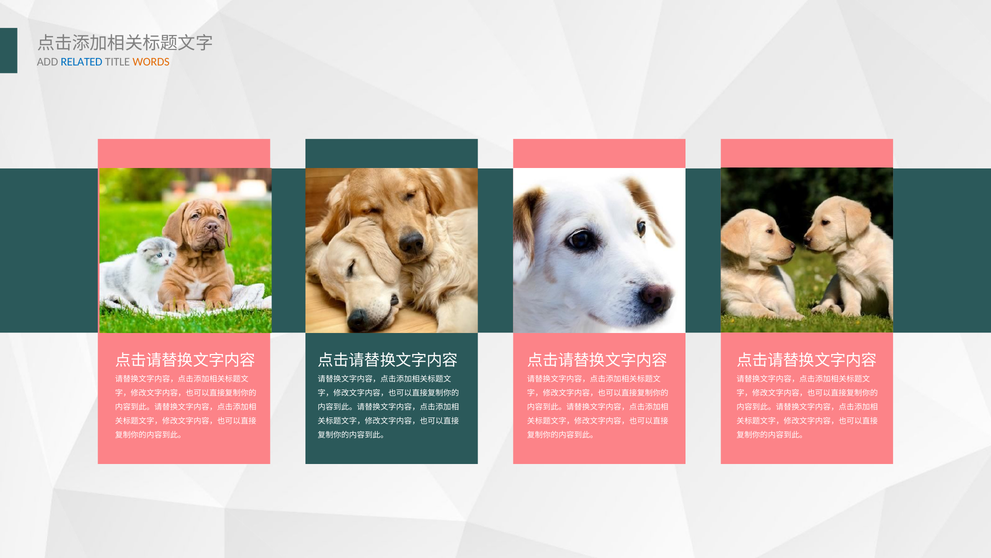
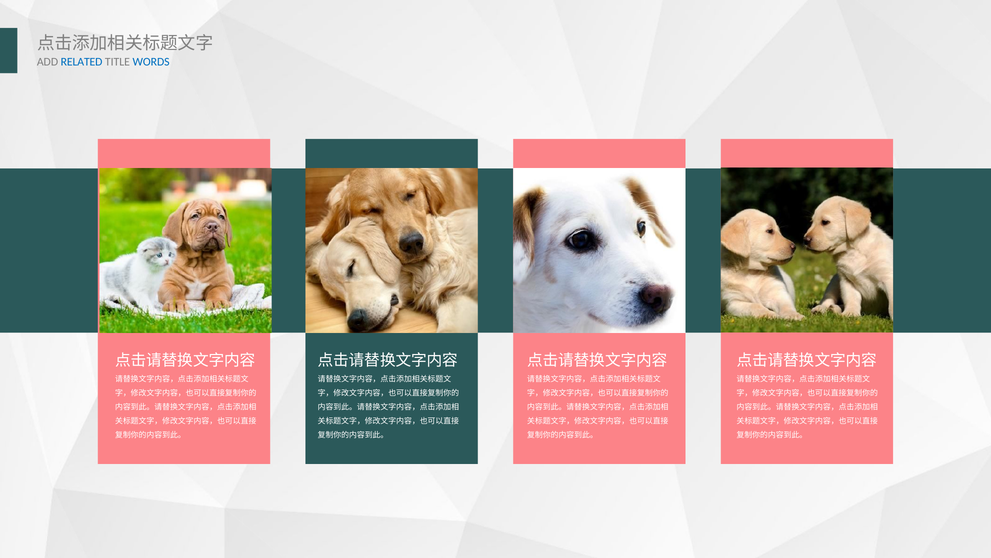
WORDS colour: orange -> blue
